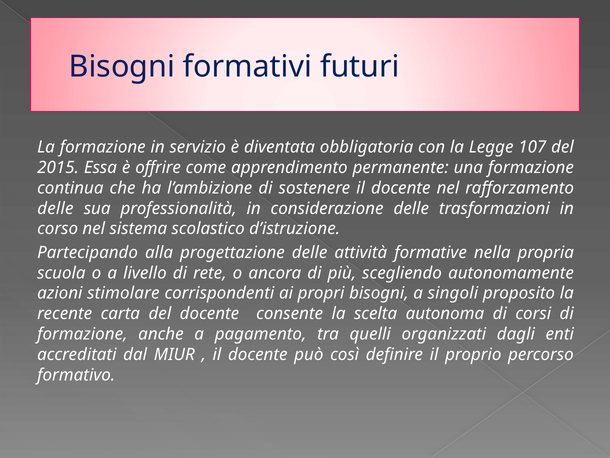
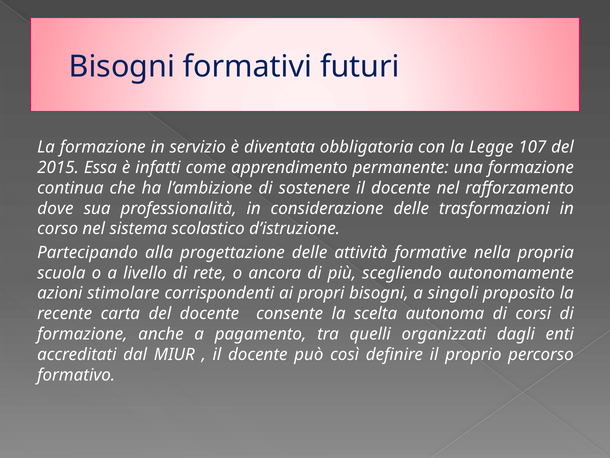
offrire: offrire -> infatti
delle at (55, 208): delle -> dove
